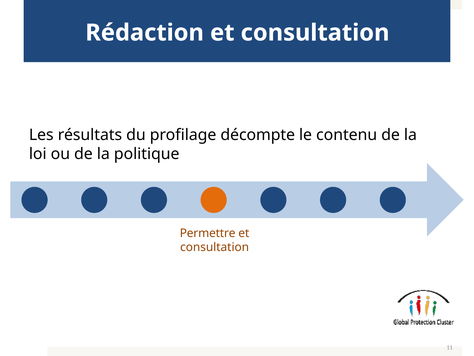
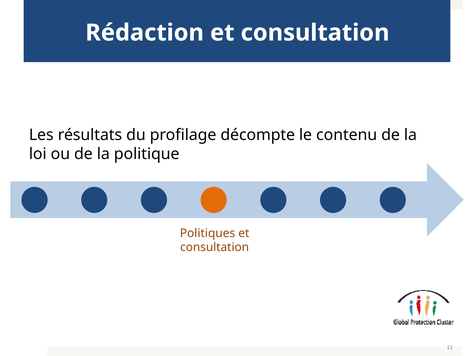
Permettre: Permettre -> Politiques
